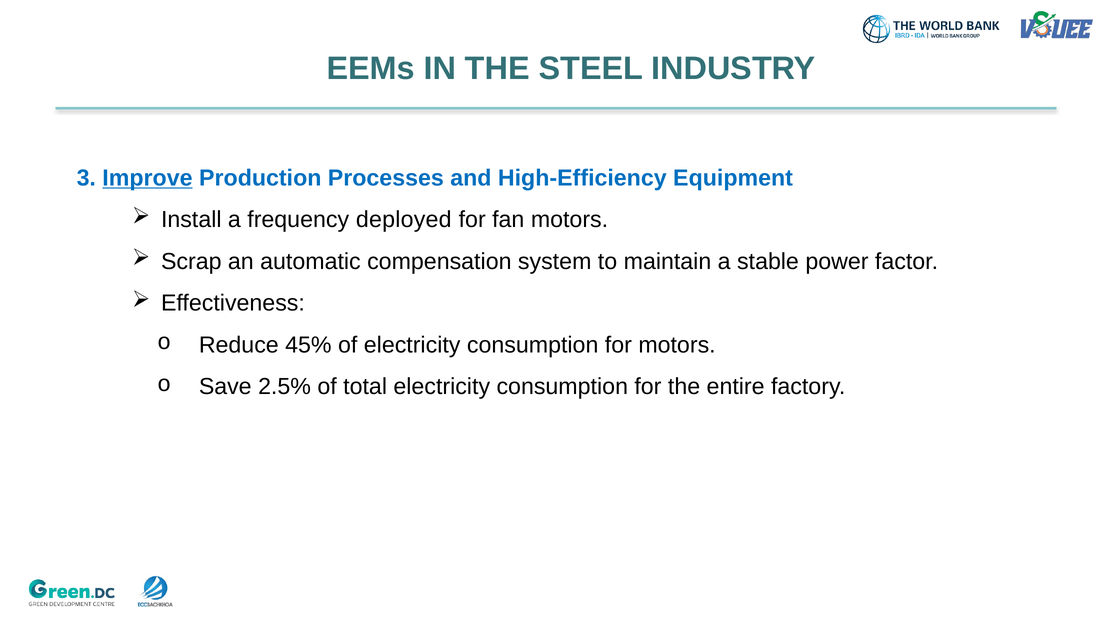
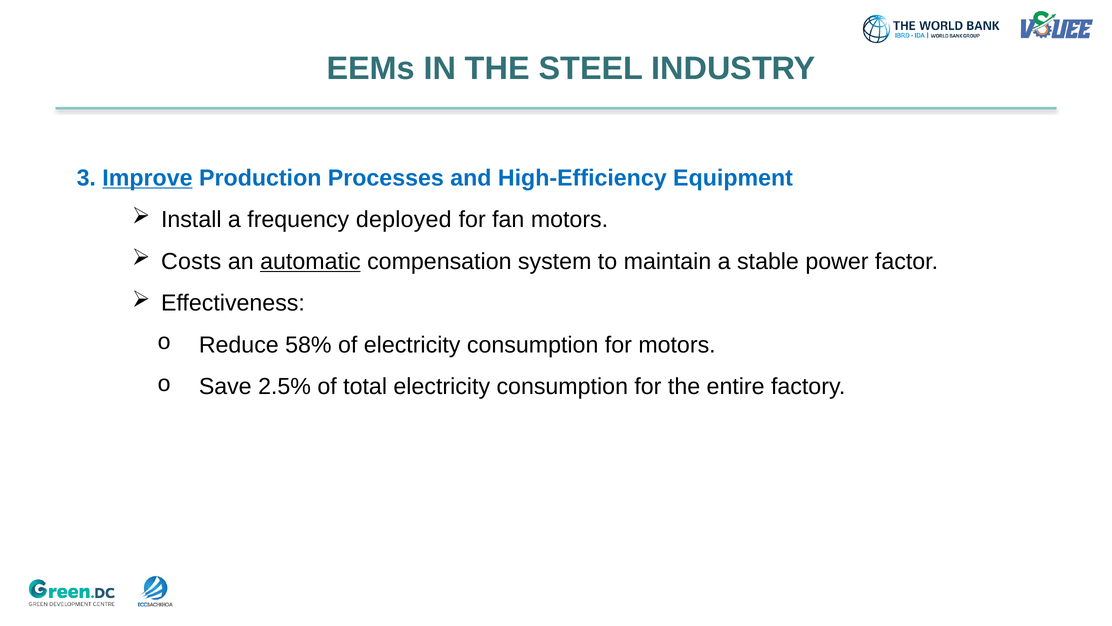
Scrap: Scrap -> Costs
automatic underline: none -> present
45%: 45% -> 58%
